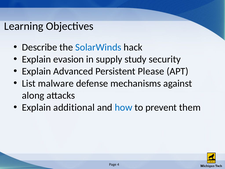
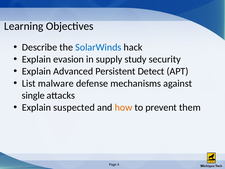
Please: Please -> Detect
along: along -> single
additional: additional -> suspected
how colour: blue -> orange
